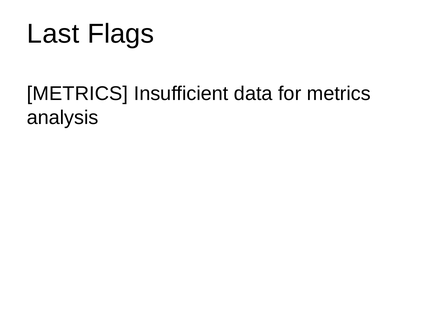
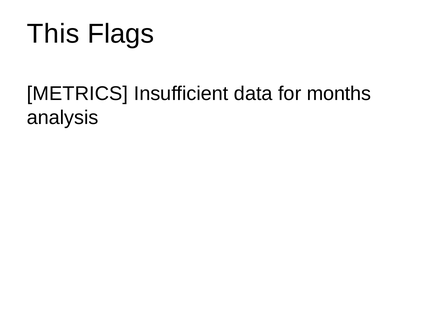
Last: Last -> This
for metrics: metrics -> months
